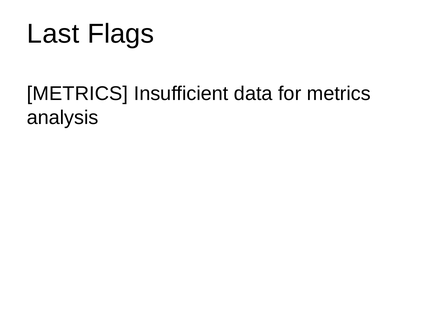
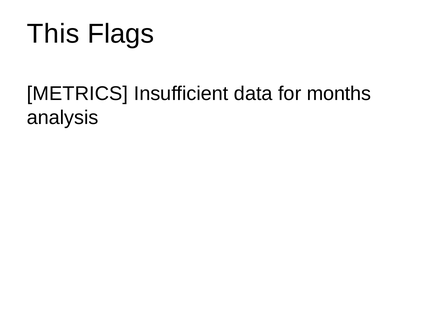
Last: Last -> This
for metrics: metrics -> months
